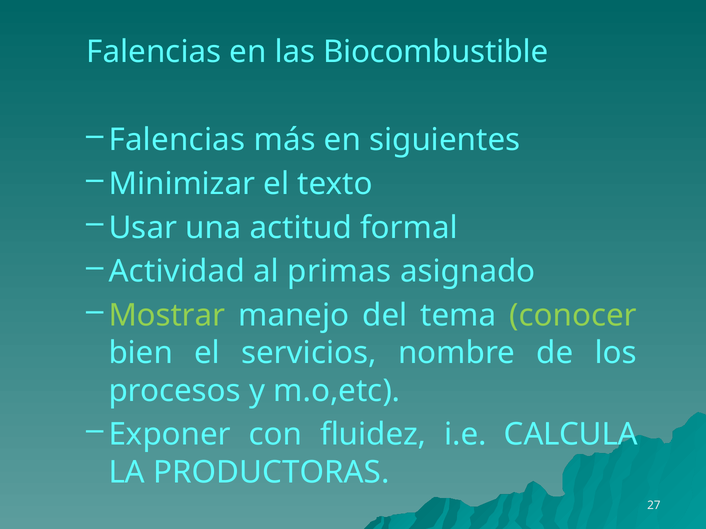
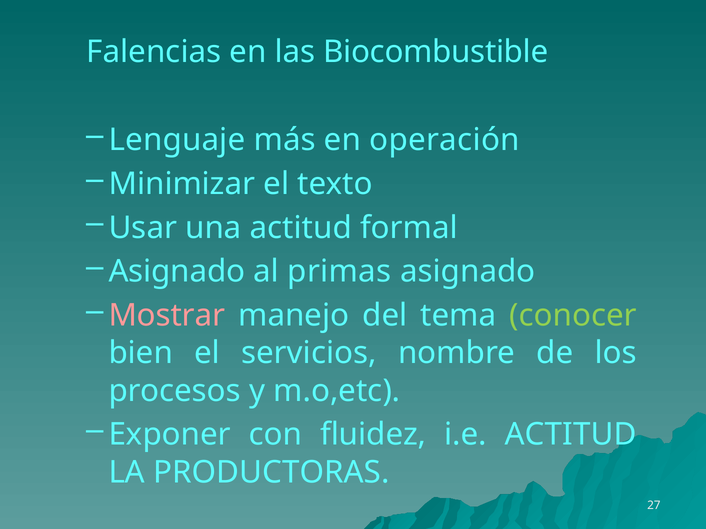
Falencias at (177, 140): Falencias -> Lenguaje
siguientes: siguientes -> operación
Actividad at (177, 272): Actividad -> Asignado
Mostrar colour: light green -> pink
i.e CALCULA: CALCULA -> ACTITUD
